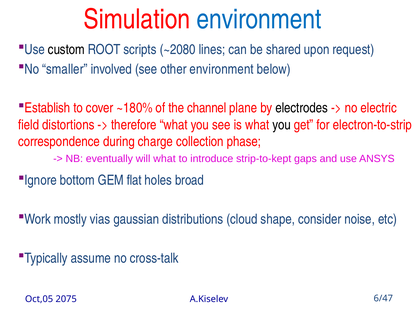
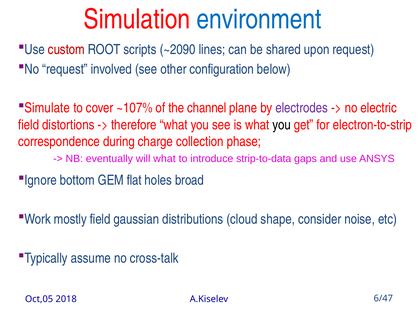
custom colour: black -> red
~2080: ~2080 -> ~2090
No smaller: smaller -> request
other environment: environment -> configuration
Establish: Establish -> Simulate
~180%: ~180% -> ~107%
electrodes colour: black -> purple
strip-to-kept: strip-to-kept -> strip-to-data
mostly vias: vias -> field
2075: 2075 -> 2018
